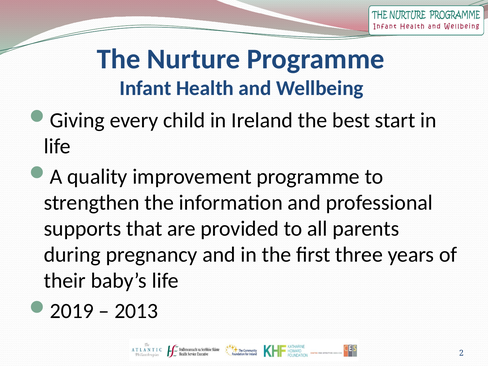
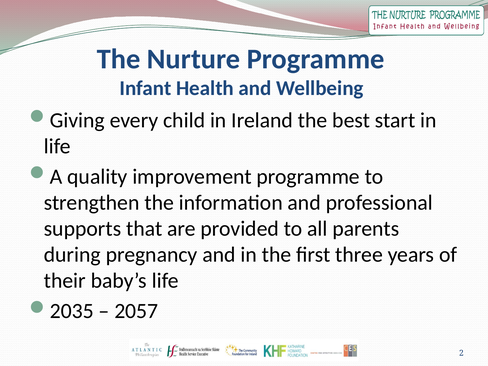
2019: 2019 -> 2035
2013: 2013 -> 2057
